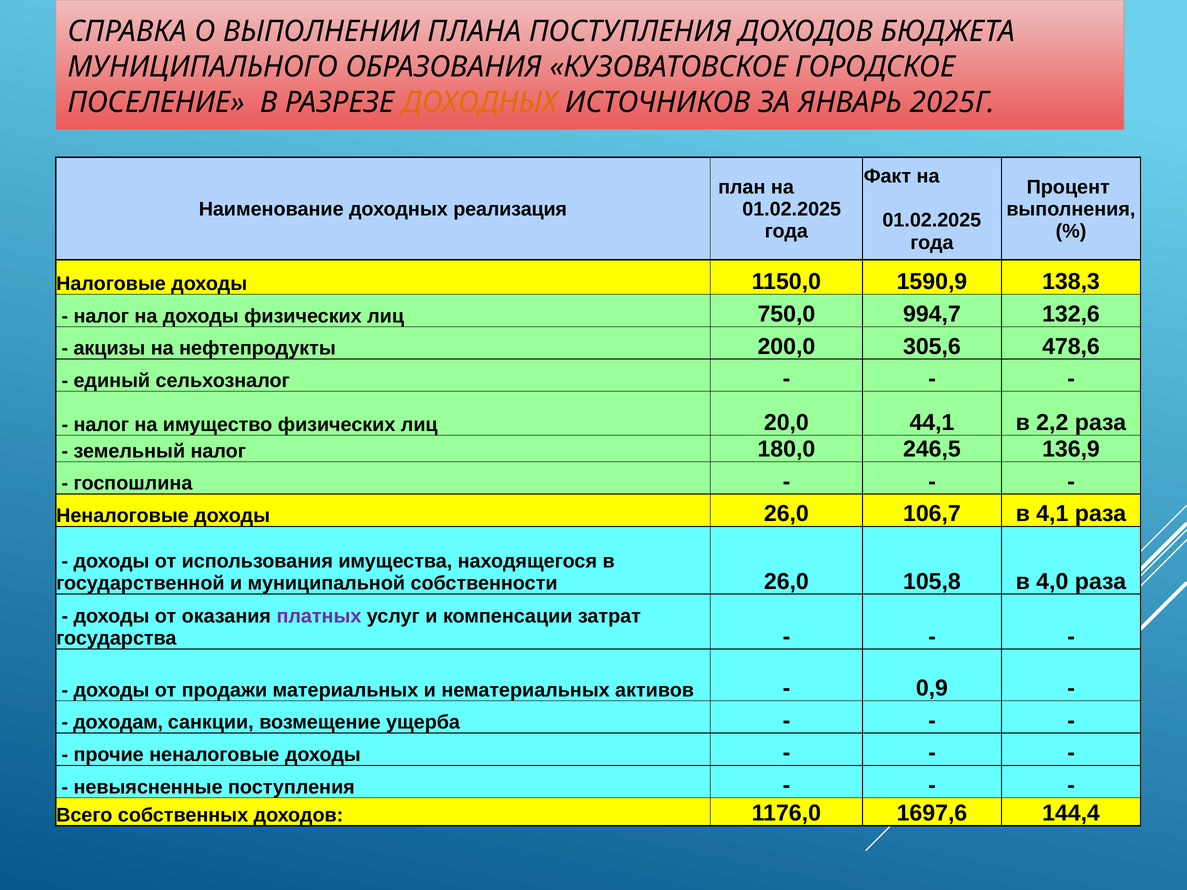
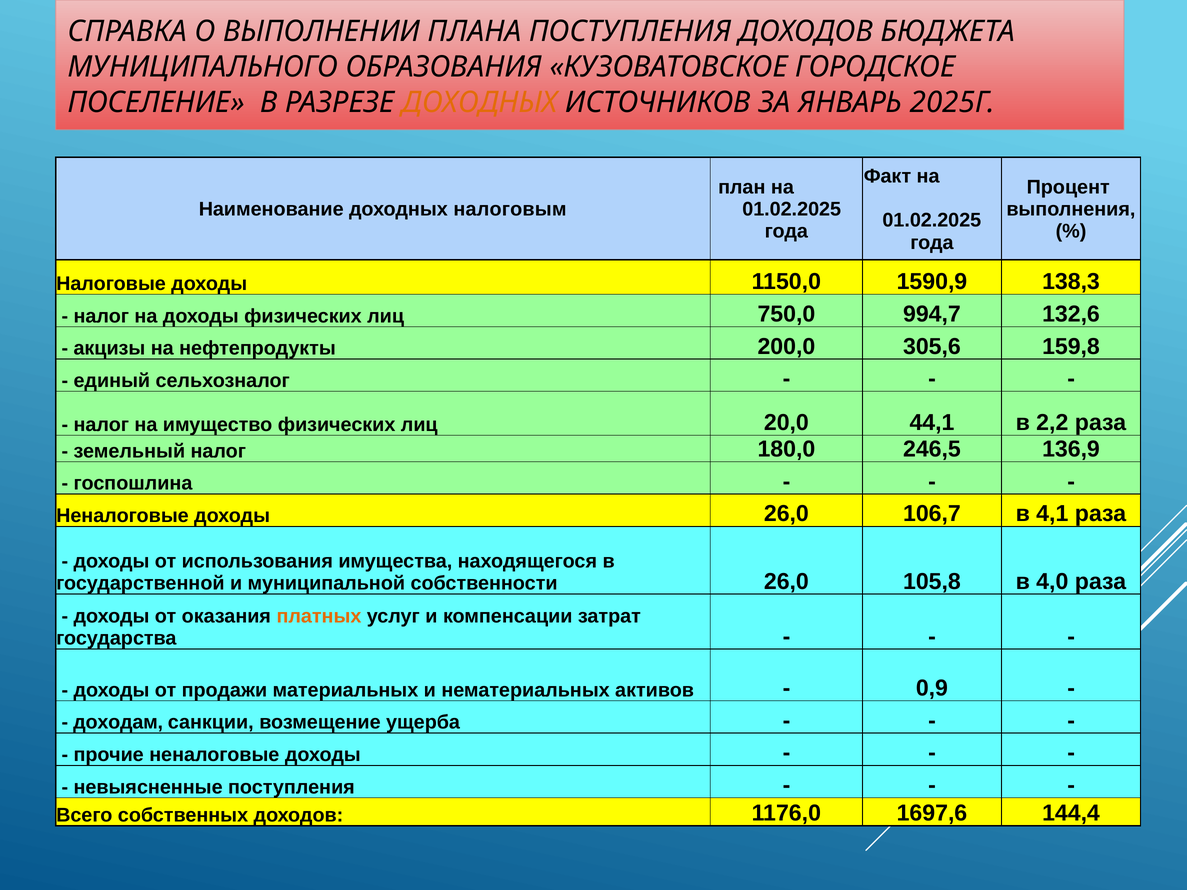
реализация: реализация -> налоговым
478,6: 478,6 -> 159,8
платных colour: purple -> orange
